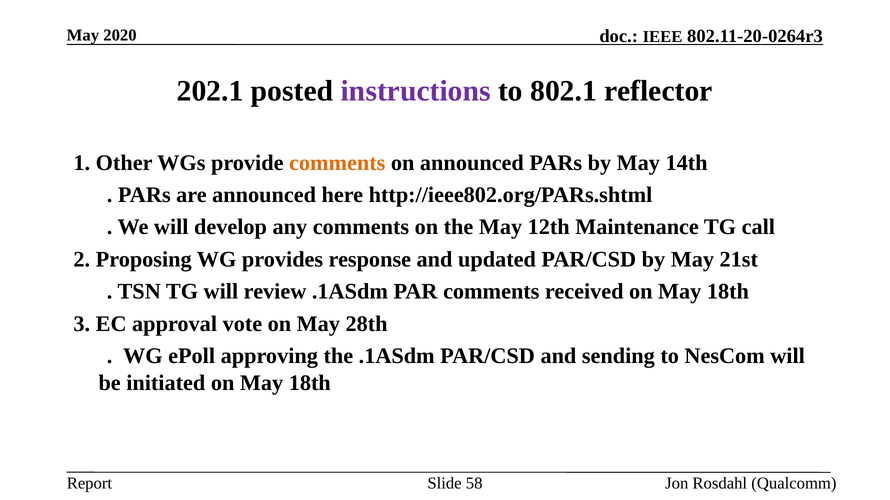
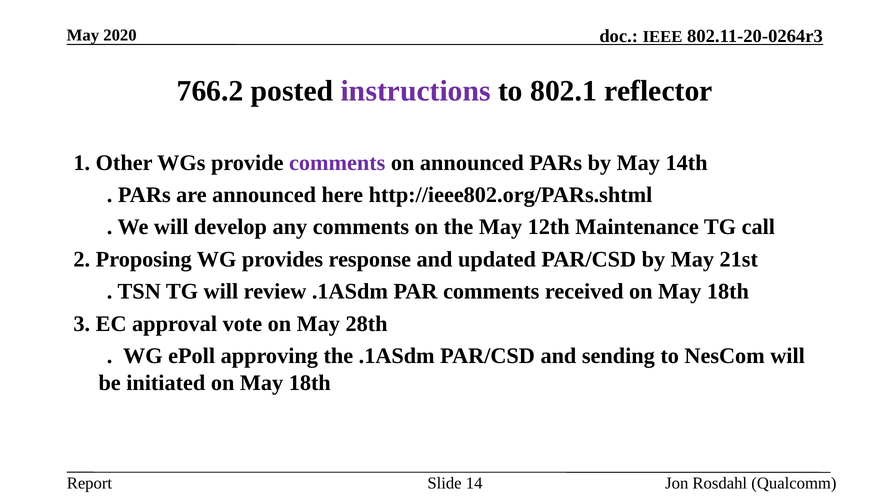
202.1: 202.1 -> 766.2
comments at (337, 163) colour: orange -> purple
58: 58 -> 14
